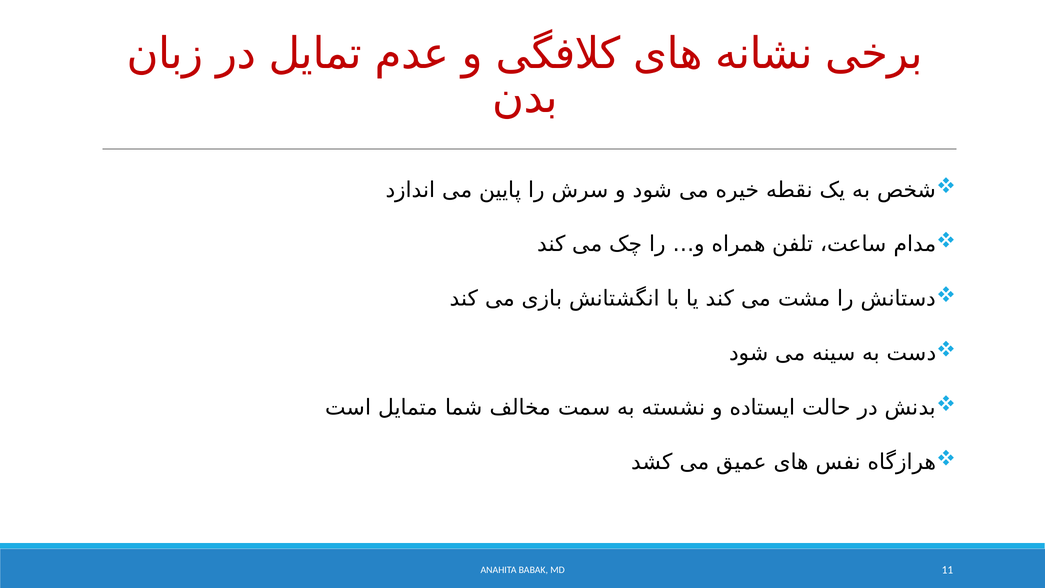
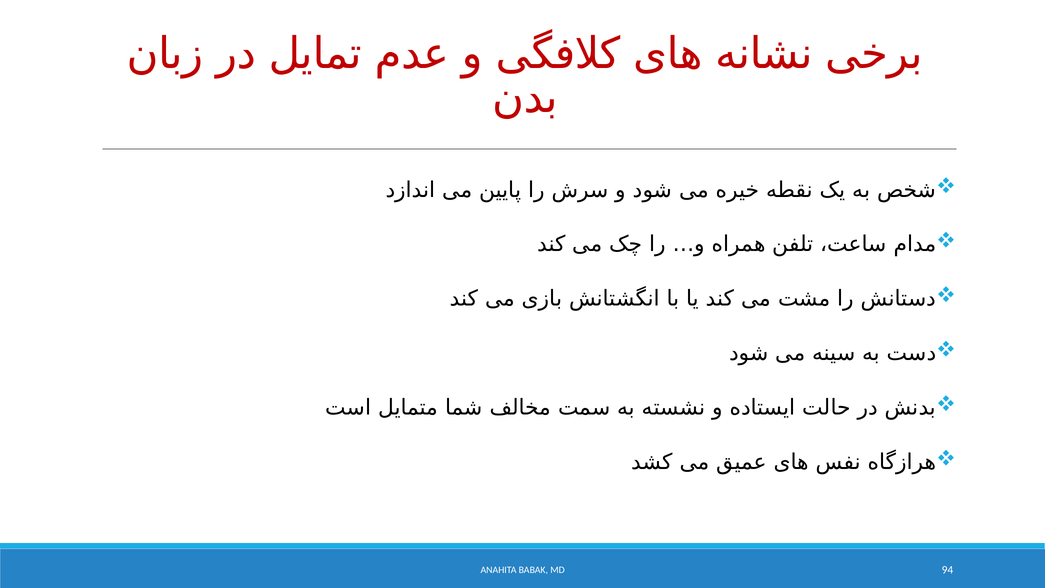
11: 11 -> 94
